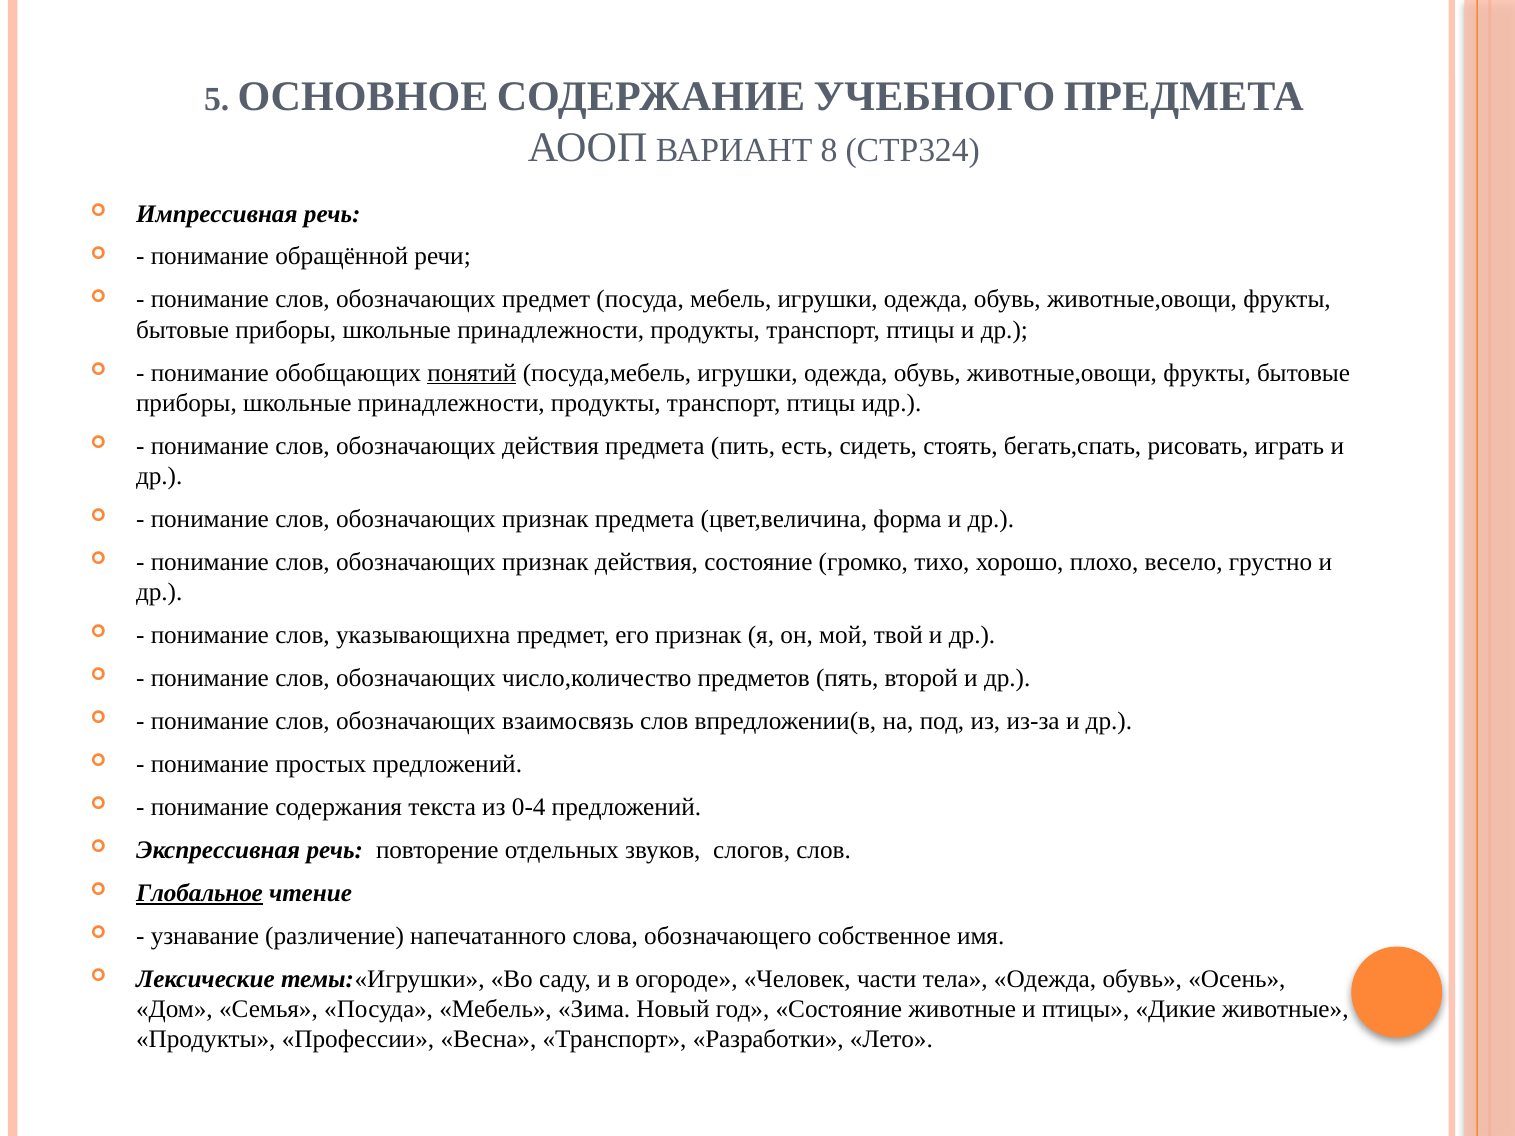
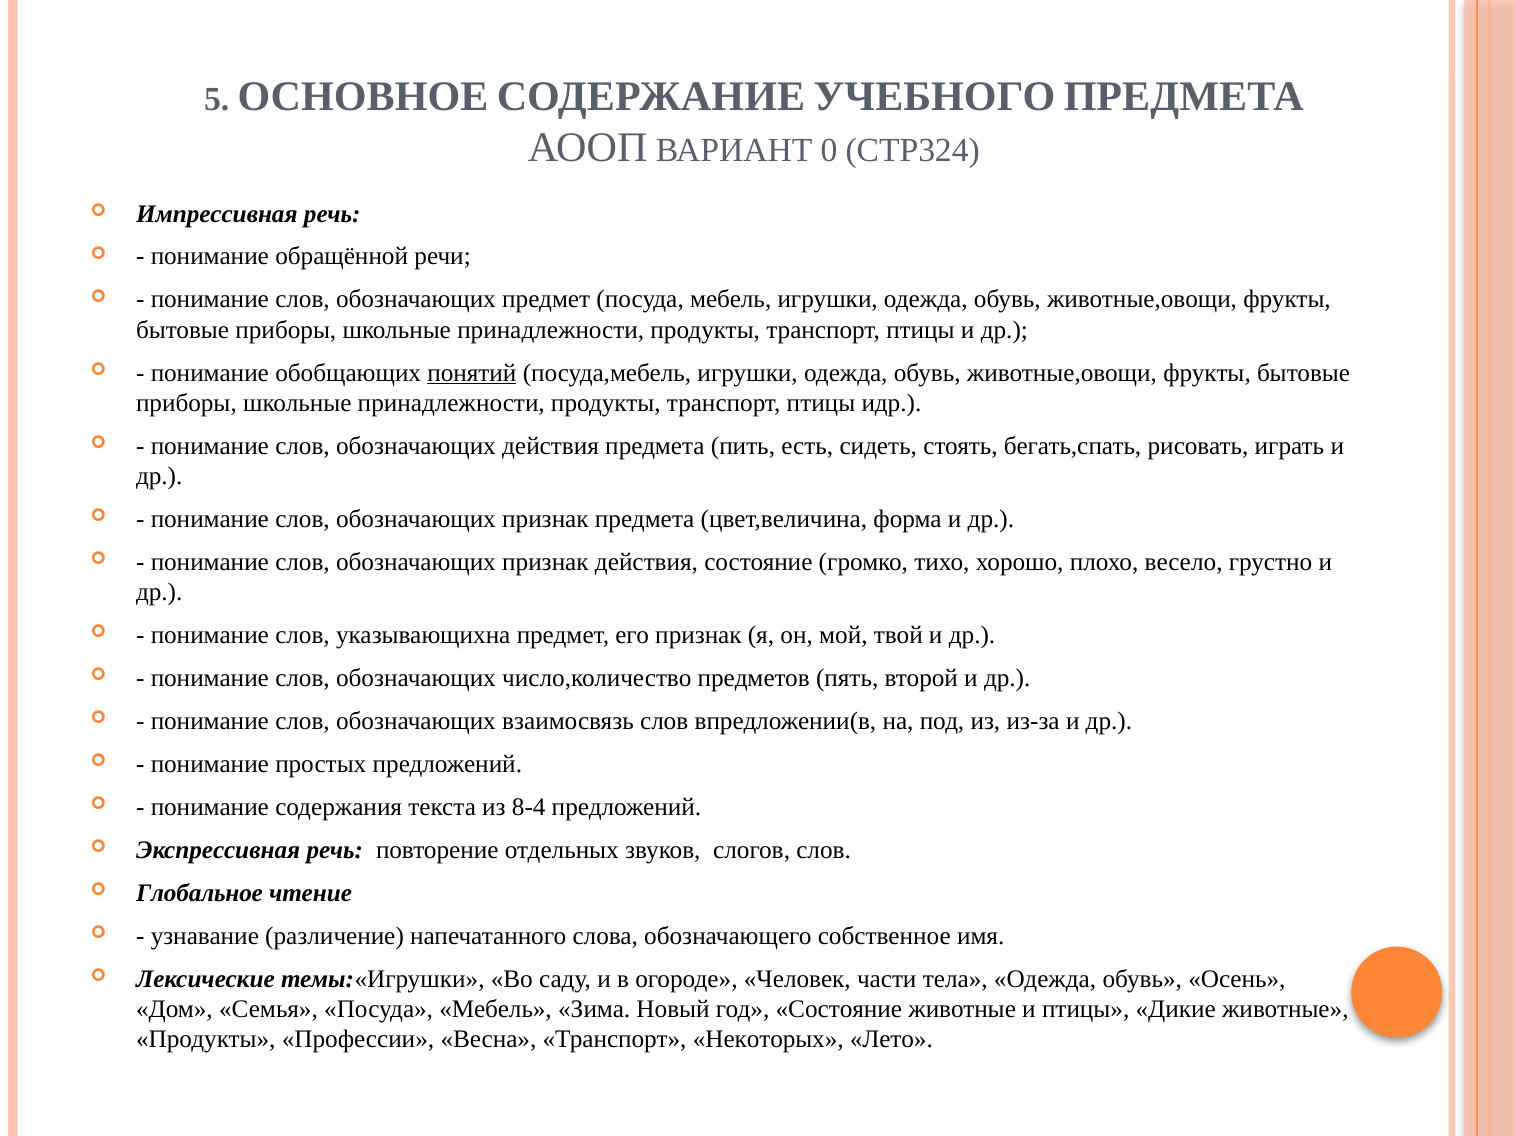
8: 8 -> 0
0-4: 0-4 -> 8-4
Глобальное underline: present -> none
Разработки: Разработки -> Некоторых
